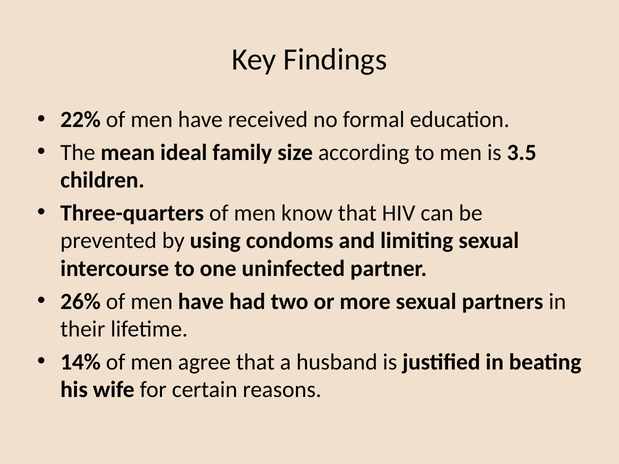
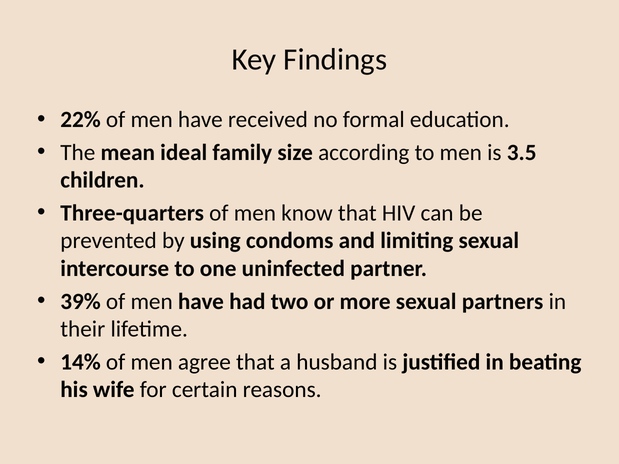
26%: 26% -> 39%
